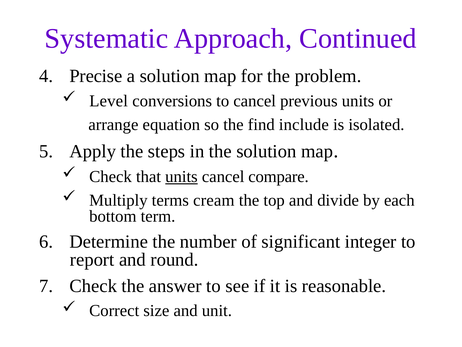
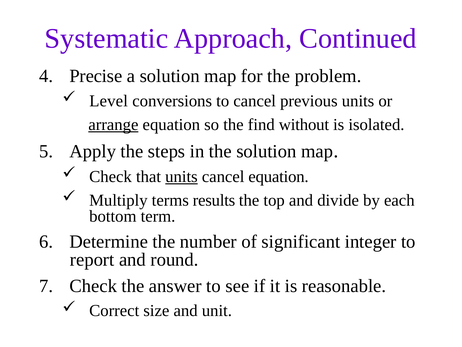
arrange underline: none -> present
include: include -> without
cancel compare: compare -> equation
cream: cream -> results
